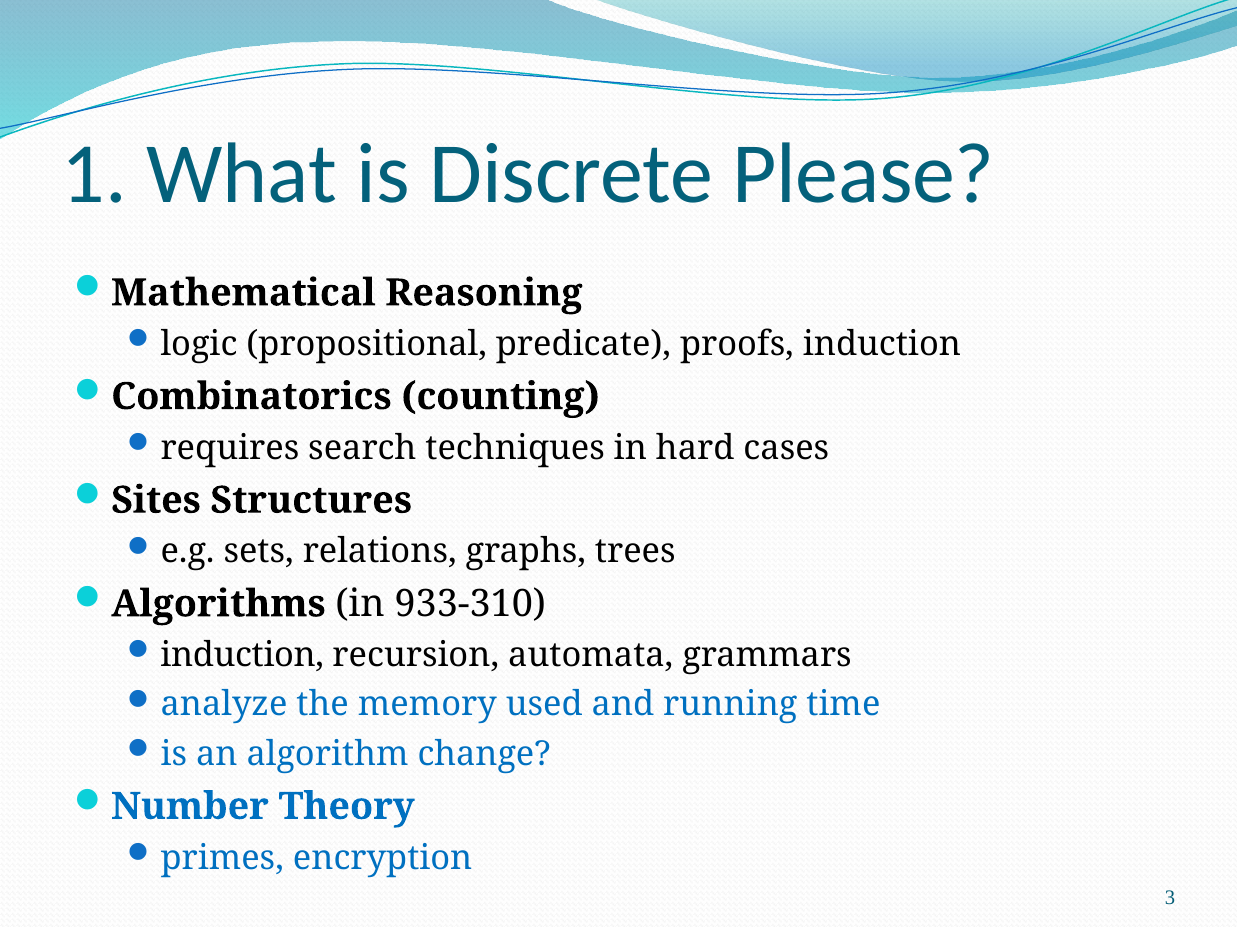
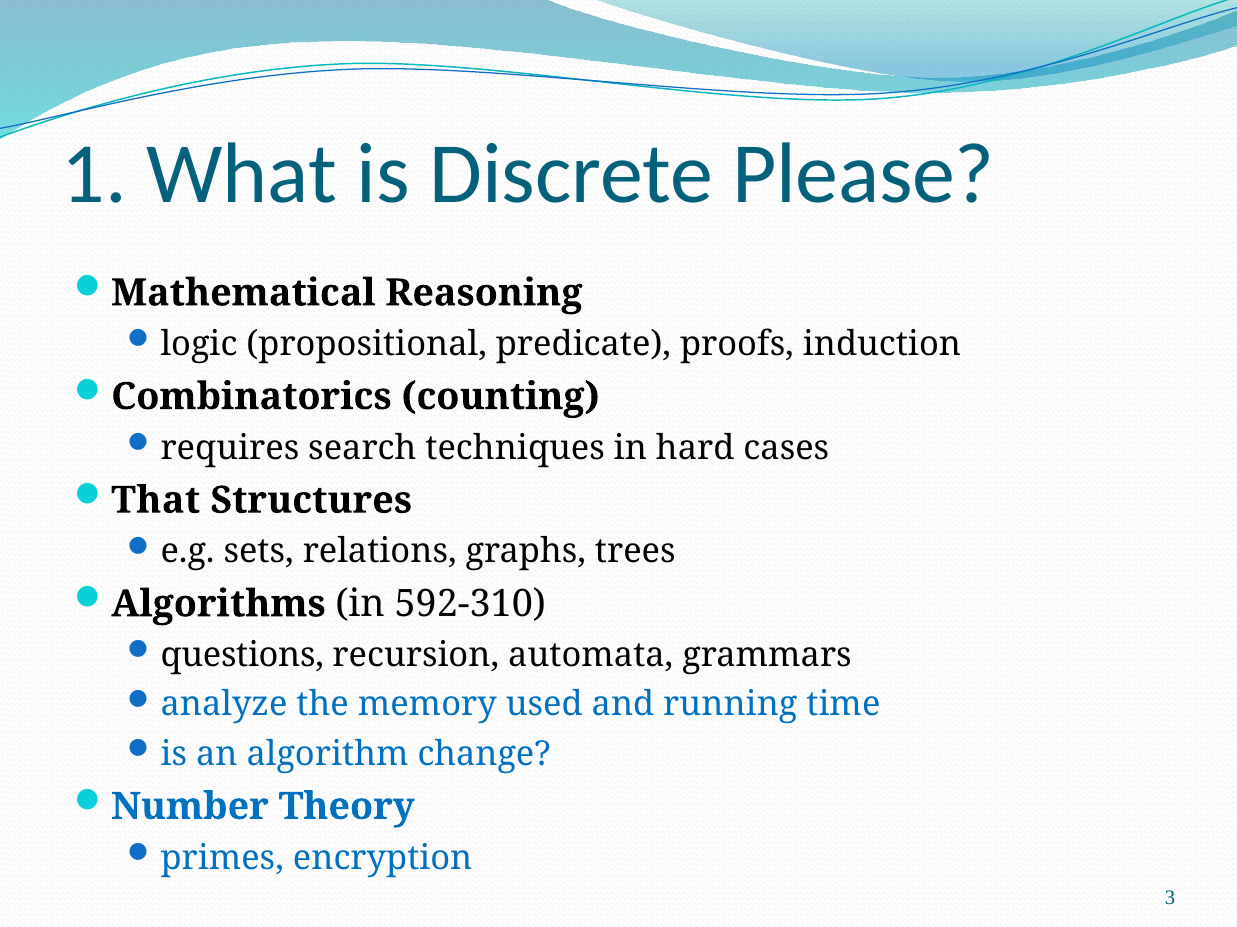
Sites: Sites -> That
933-310: 933-310 -> 592-310
induction at (242, 656): induction -> questions
